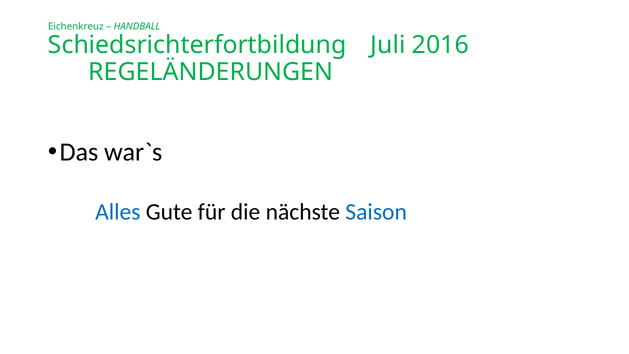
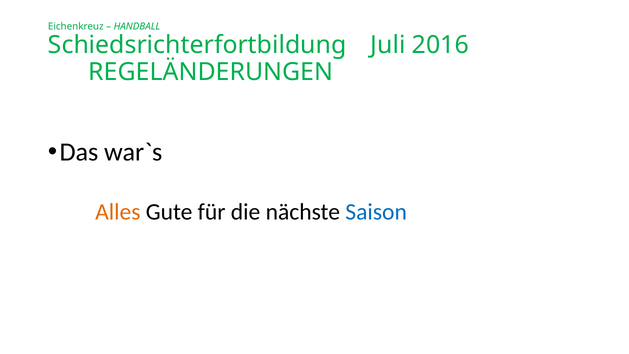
Alles colour: blue -> orange
